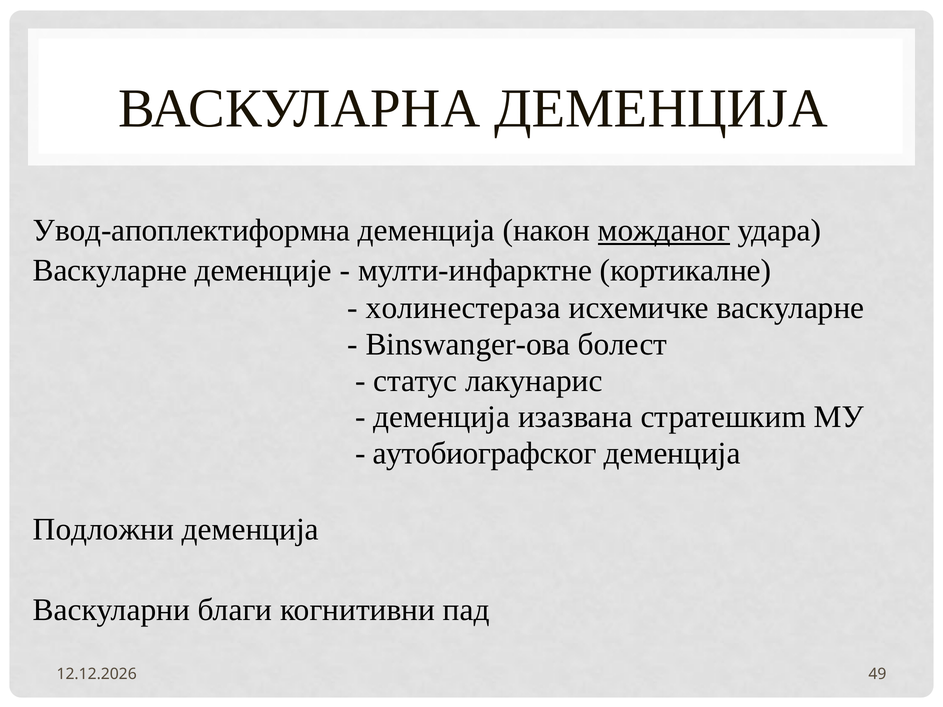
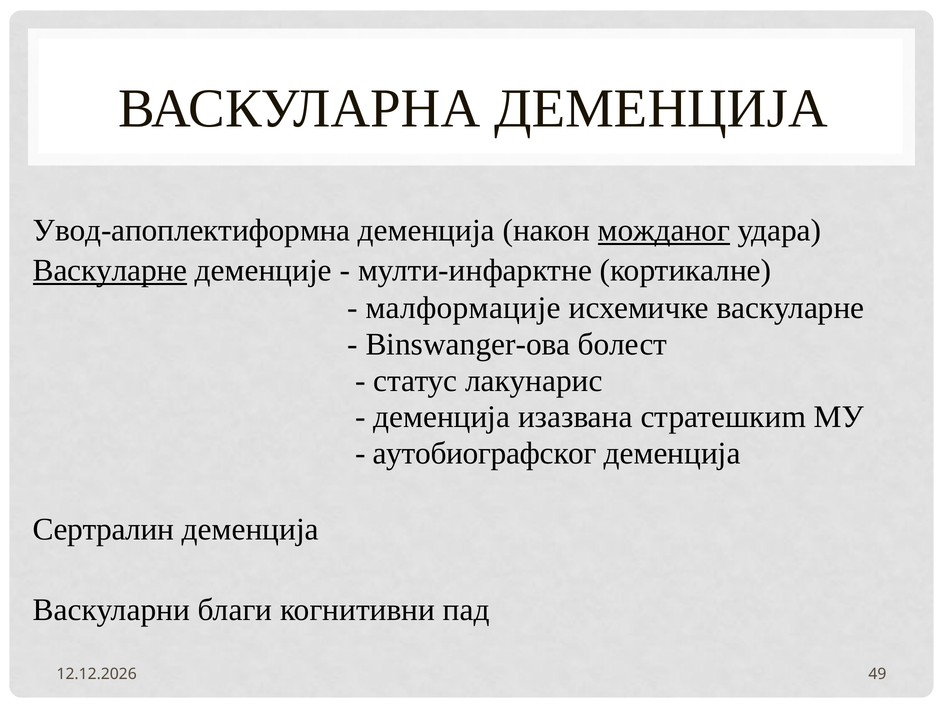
Васкуларне at (110, 271) underline: none -> present
холинестераза: холинестераза -> малформације
Подложни: Подложни -> Сертралин
